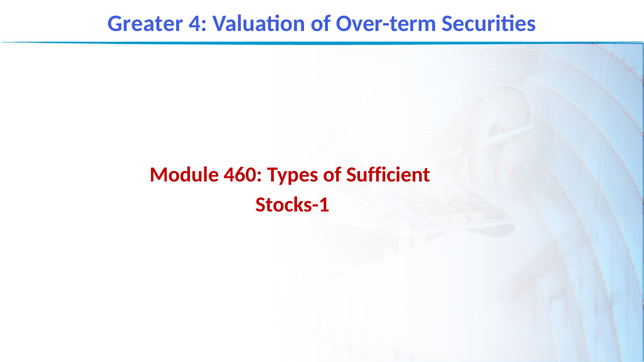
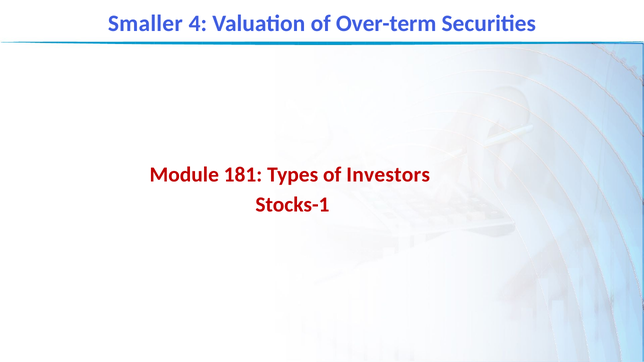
Greater: Greater -> Smaller
460: 460 -> 181
Sufficient: Sufficient -> Investors
